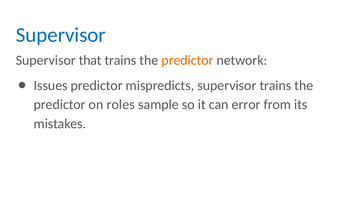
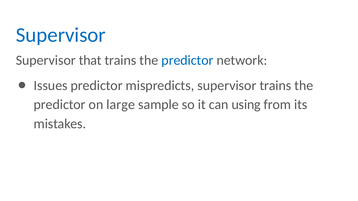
predictor at (187, 60) colour: orange -> blue
roles: roles -> large
error: error -> using
